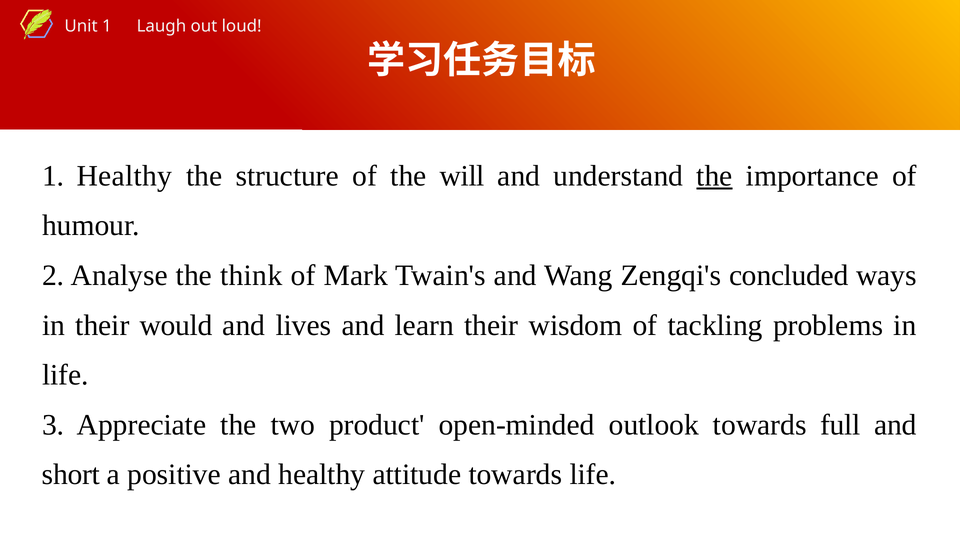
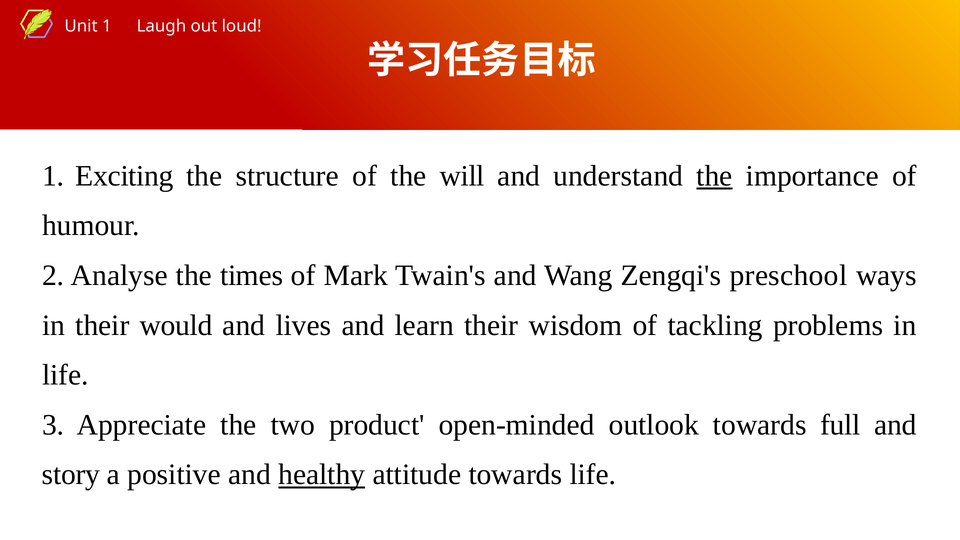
1 Healthy: Healthy -> Exciting
think: think -> times
concluded: concluded -> preschool
short: short -> story
healthy at (322, 475) underline: none -> present
